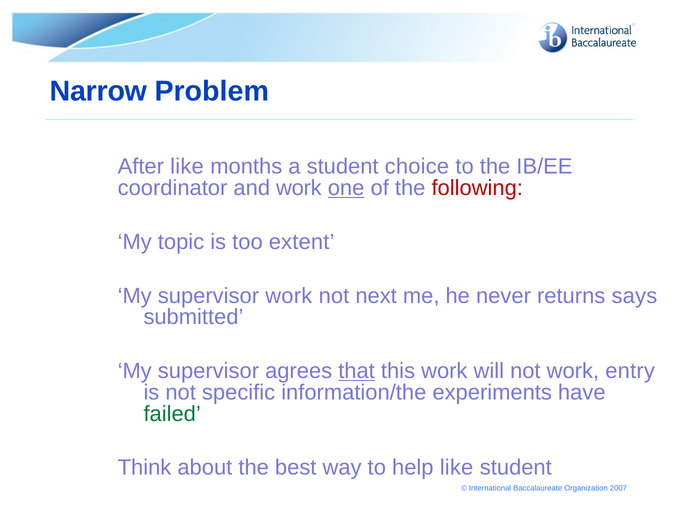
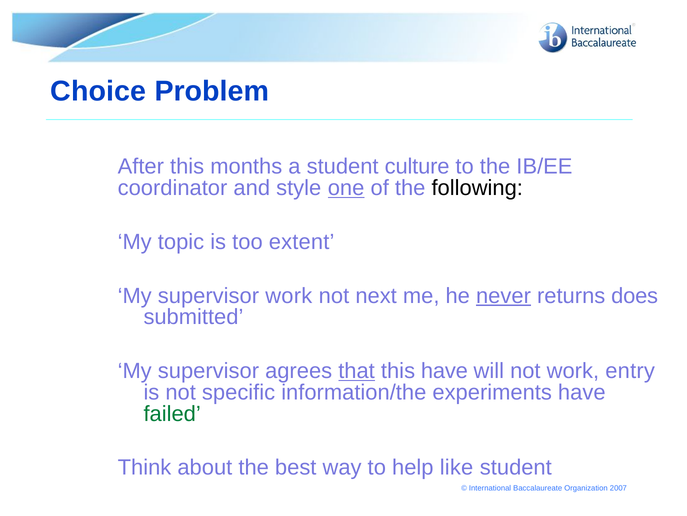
Narrow: Narrow -> Choice
After like: like -> this
choice: choice -> culture
and work: work -> style
following colour: red -> black
never underline: none -> present
says: says -> does
this work: work -> have
